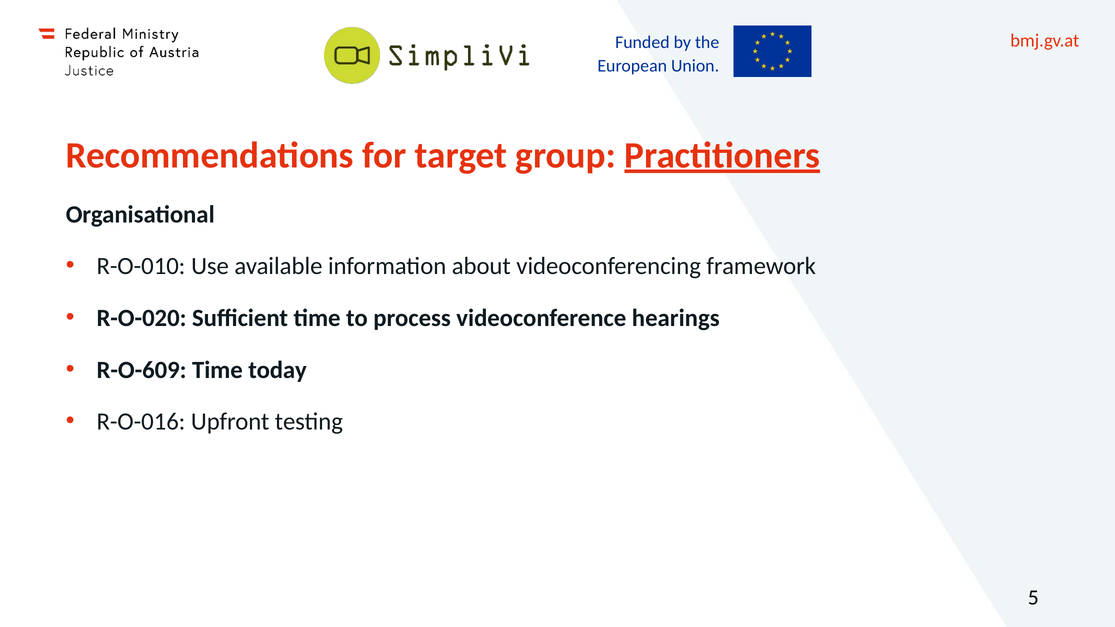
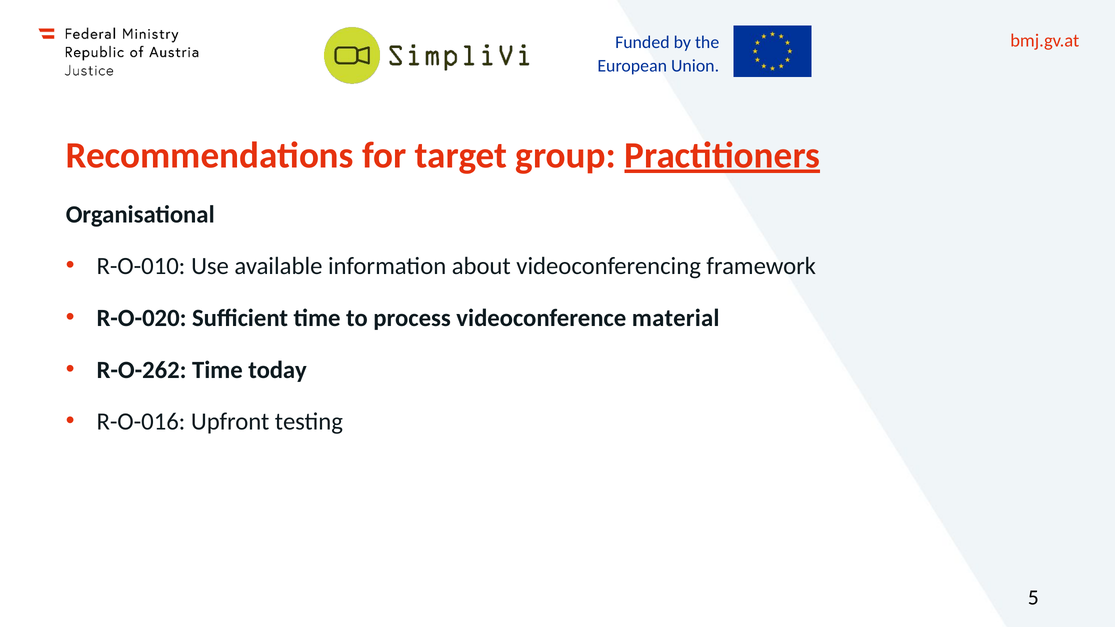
hearings: hearings -> material
R-O-609: R-O-609 -> R-O-262
